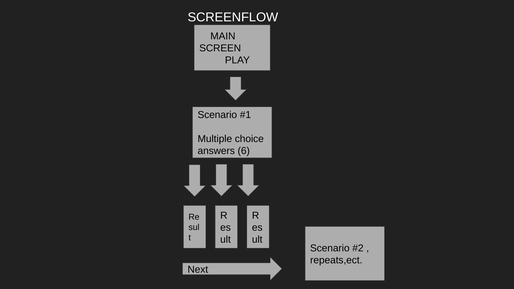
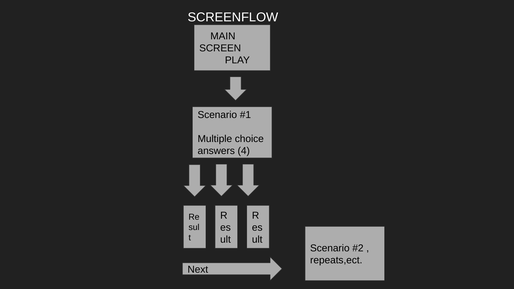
6: 6 -> 4
